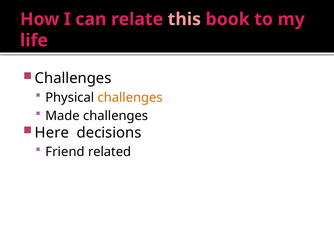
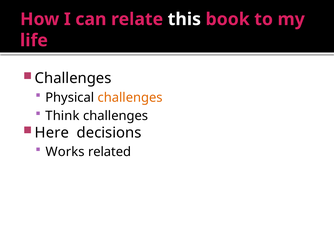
this colour: pink -> white
Made: Made -> Think
Friend: Friend -> Works
